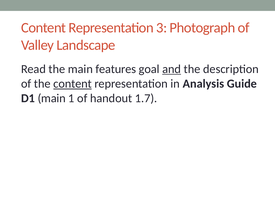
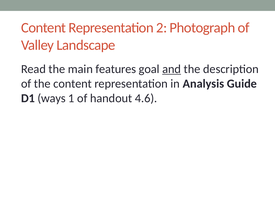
3: 3 -> 2
content at (73, 84) underline: present -> none
D1 main: main -> ways
1.7: 1.7 -> 4.6
